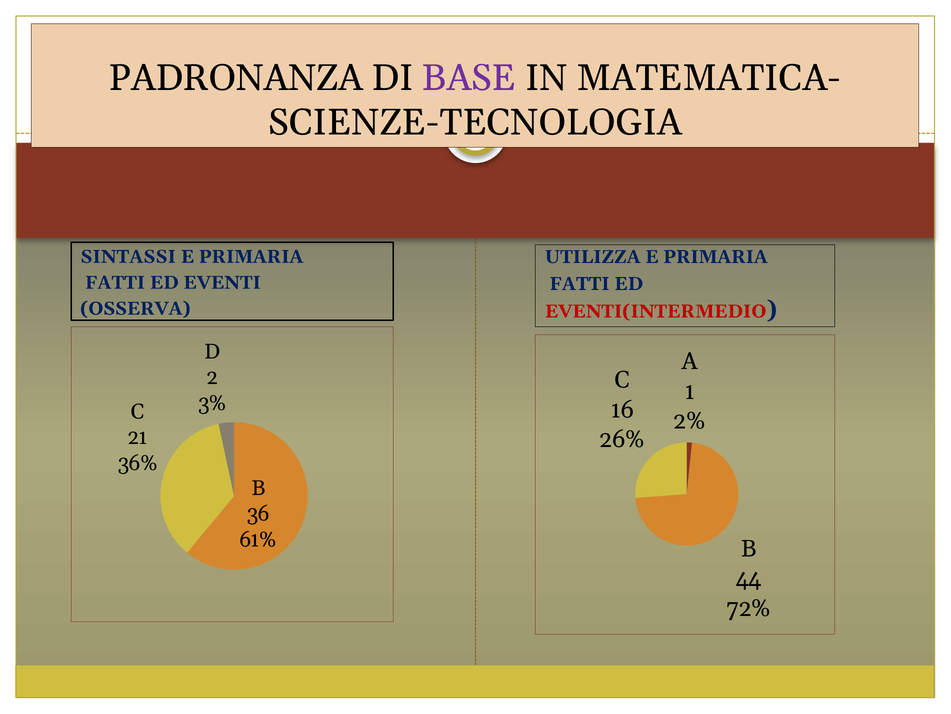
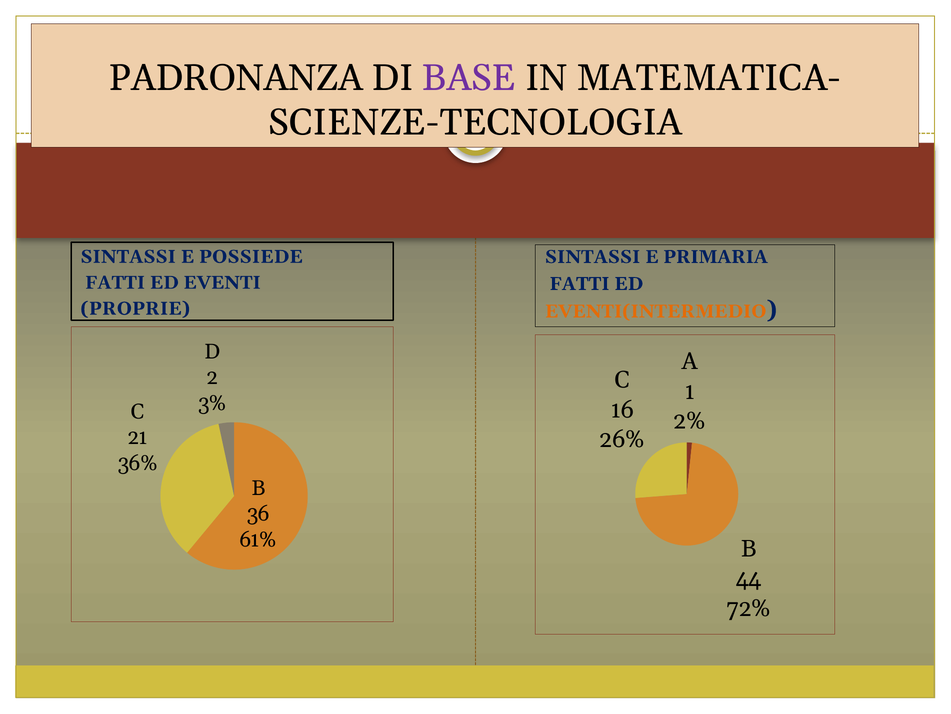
PRIMARIA at (251, 256): PRIMARIA -> POSSIEDE
UTILIZZA at (593, 257): UTILIZZA -> SINTASSI
OSSERVA: OSSERVA -> PROPRIE
EVENTI(INTERMEDIO colour: red -> orange
